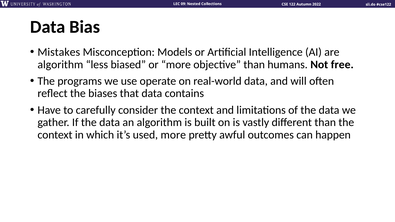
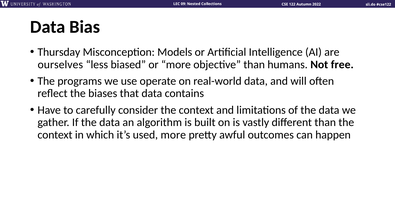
Mistakes: Mistakes -> Thursday
algorithm at (60, 65): algorithm -> ourselves
